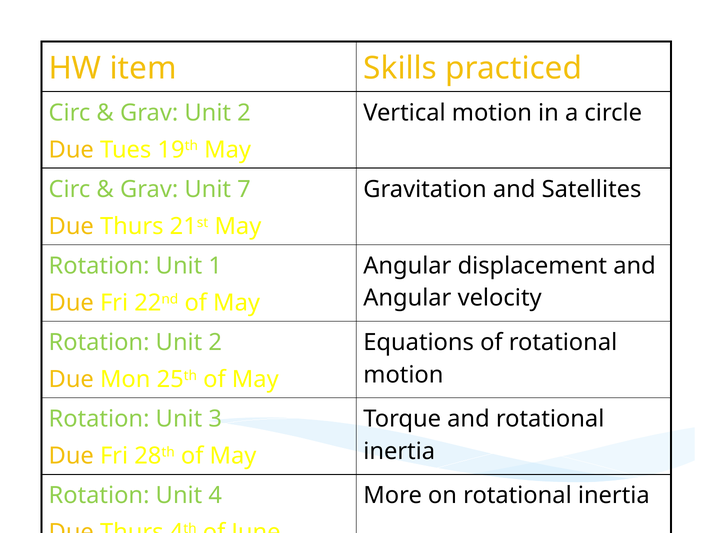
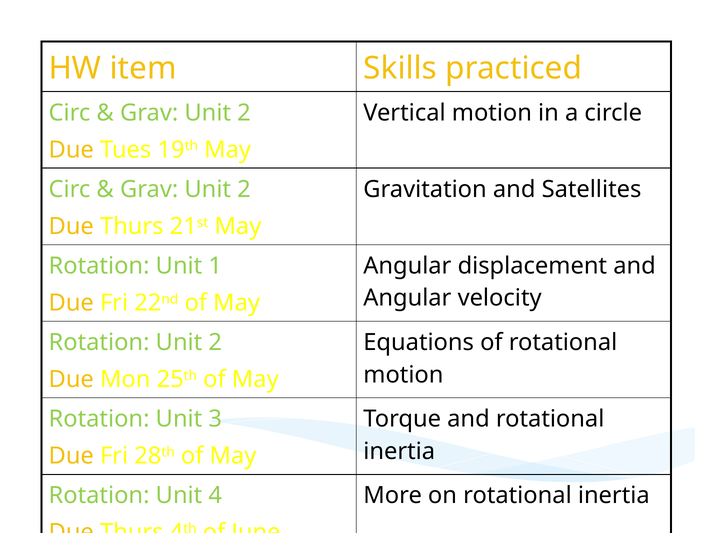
7 at (244, 189): 7 -> 2
